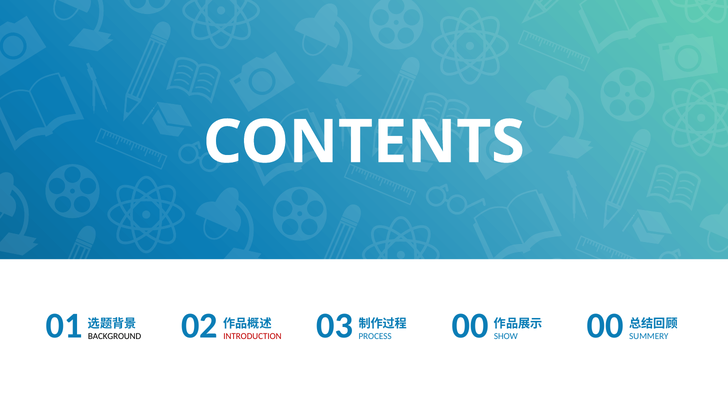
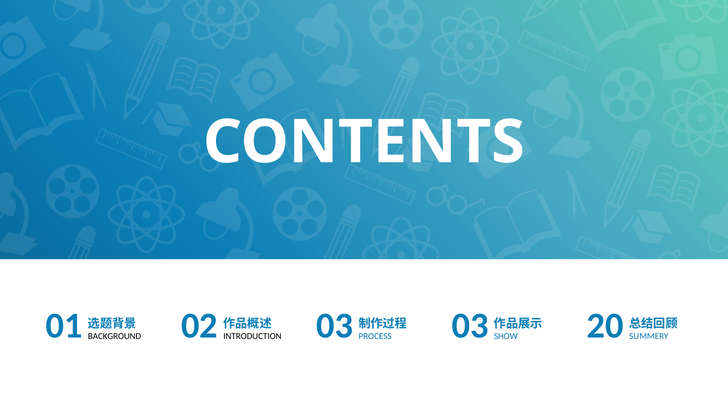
INTRODUCTION colour: red -> black
PROCESS 00: 00 -> 03
SHOW 00: 00 -> 20
